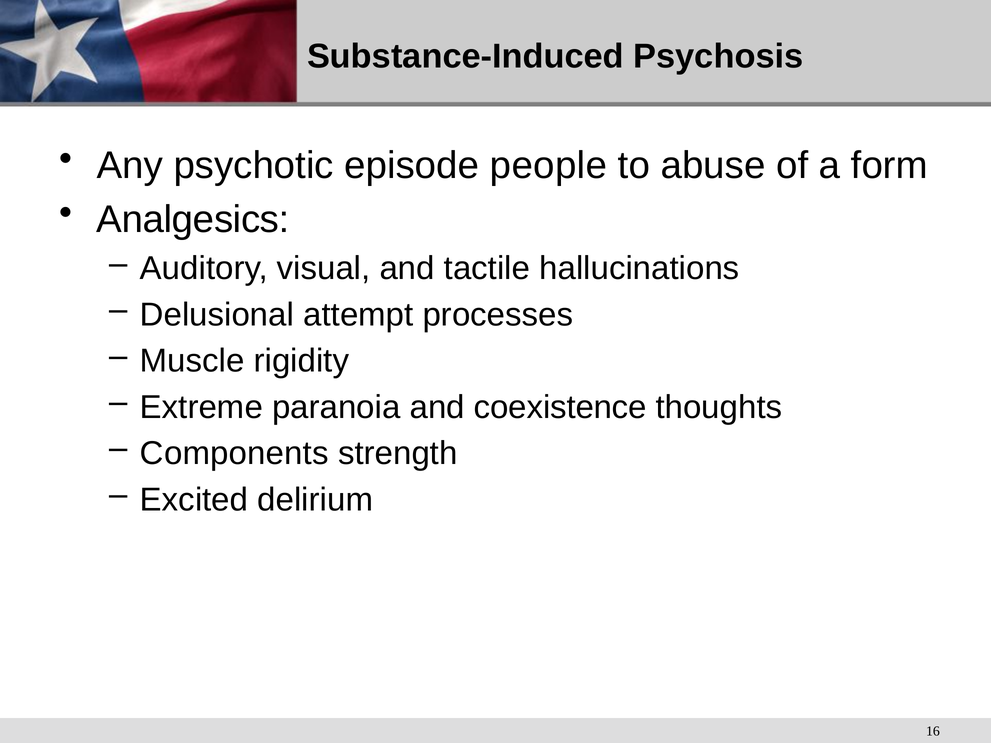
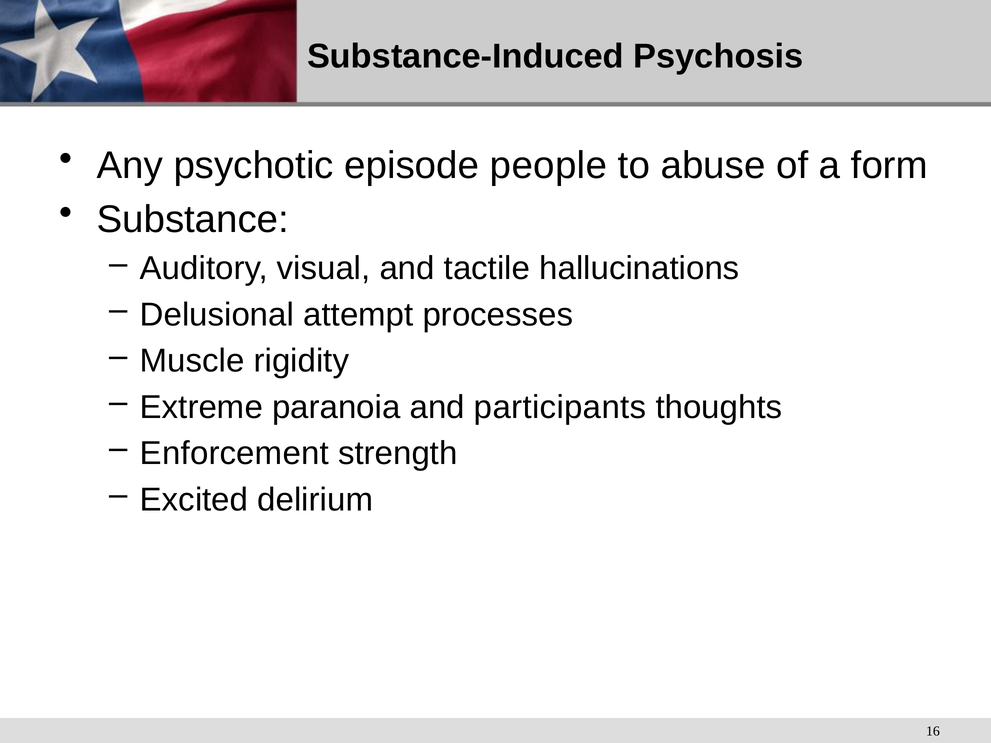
Analgesics: Analgesics -> Substance
coexistence: coexistence -> participants
Components: Components -> Enforcement
